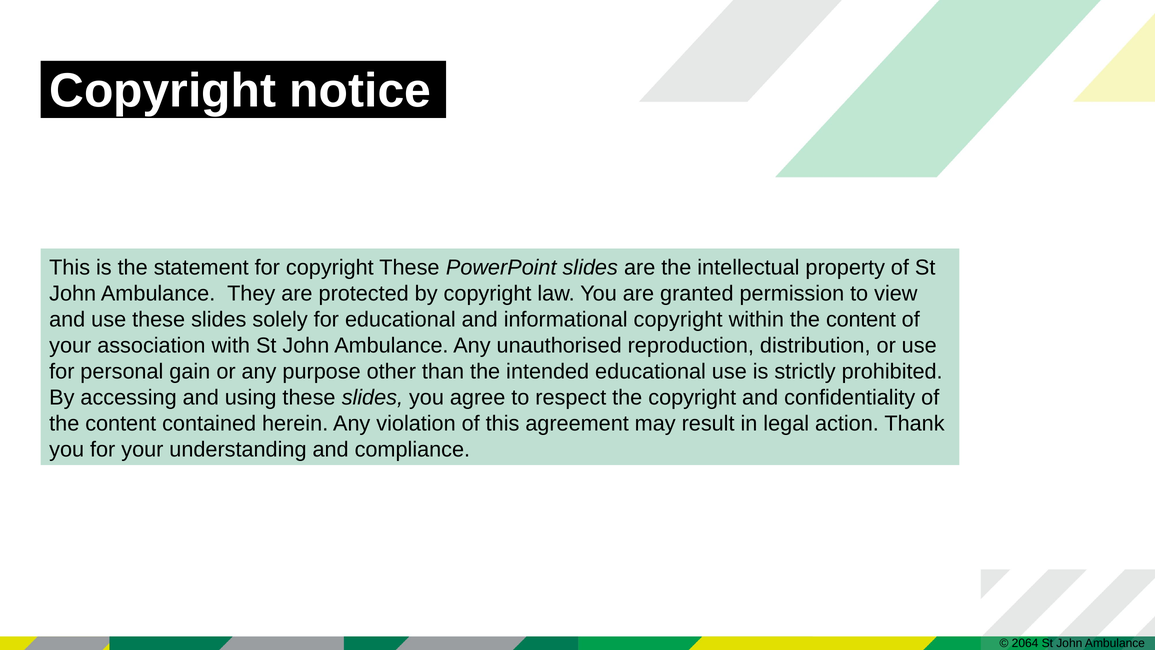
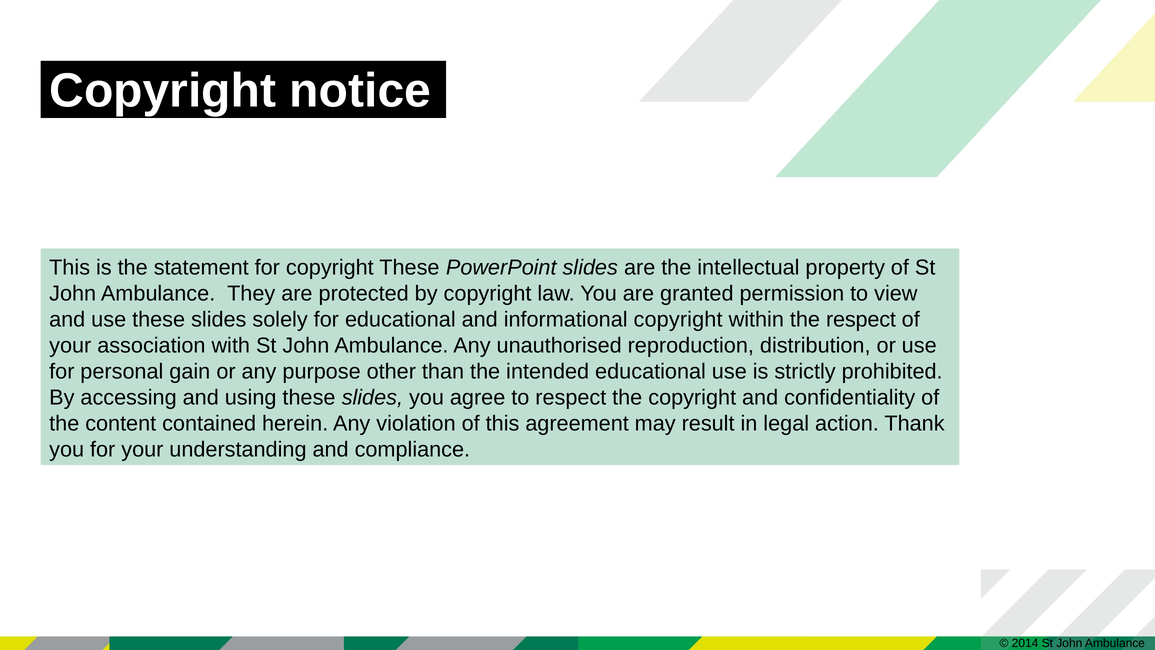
within the content: content -> respect
2064: 2064 -> 2014
